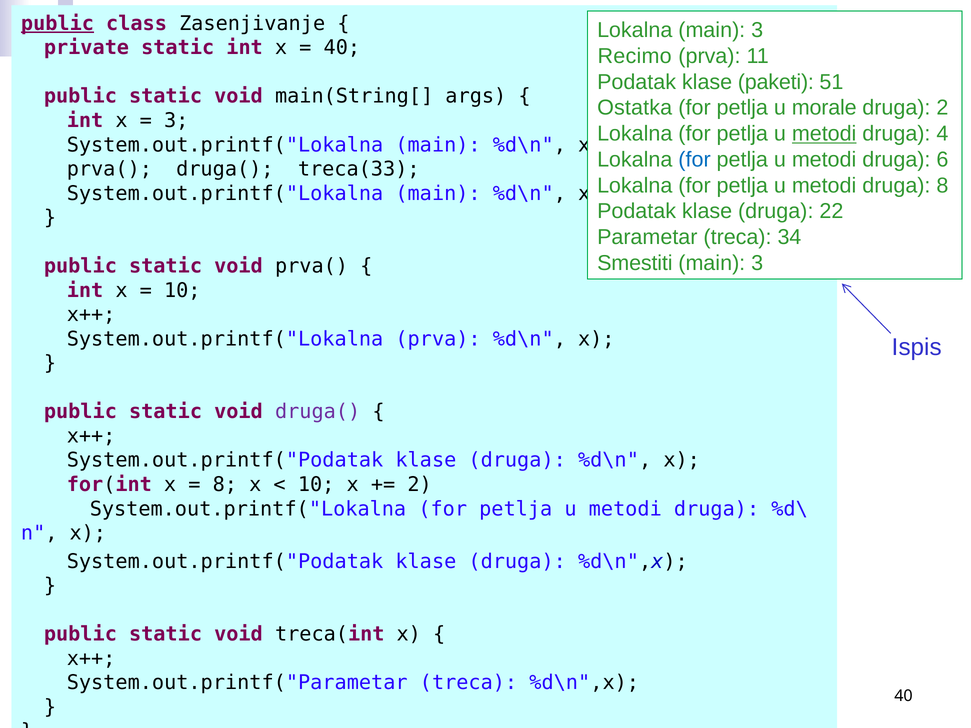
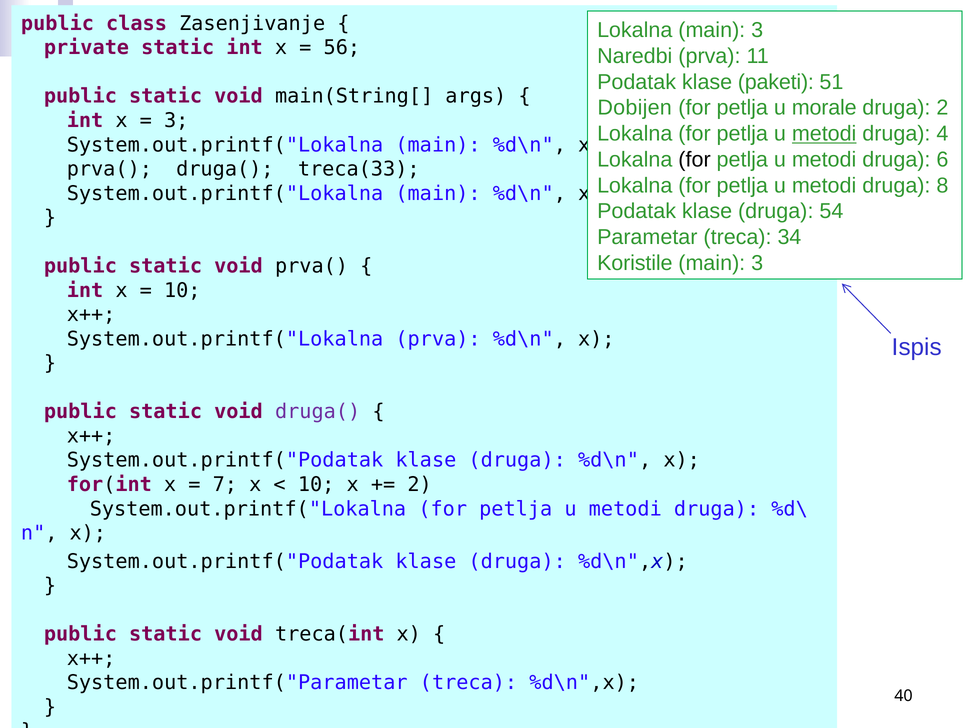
public at (57, 24) underline: present -> none
40 at (342, 48): 40 -> 56
Recimo: Recimo -> Naredbi
Ostatka: Ostatka -> Dobijen
for at (695, 160) colour: blue -> black
22: 22 -> 54
Smestiti: Smestiti -> Koristile
8 at (225, 485): 8 -> 7
